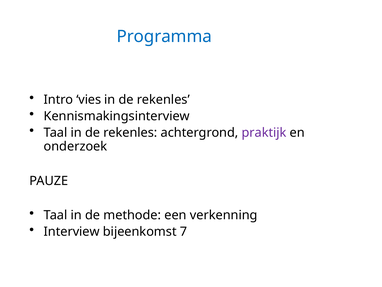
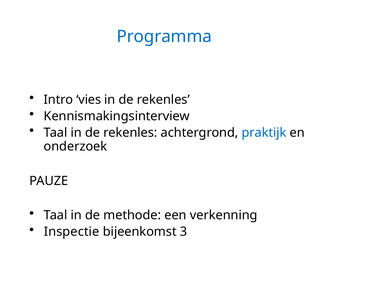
praktijk colour: purple -> blue
Interview: Interview -> Inspectie
7: 7 -> 3
